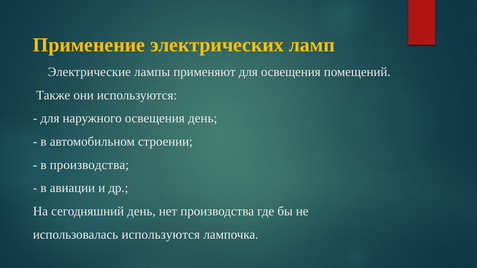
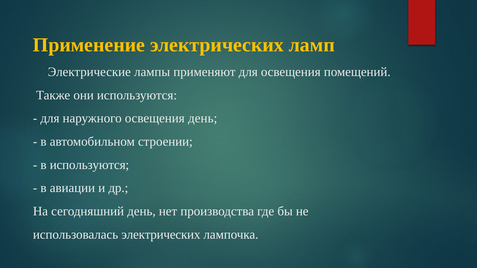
в производства: производства -> используются
использовалась используются: используются -> электрических
